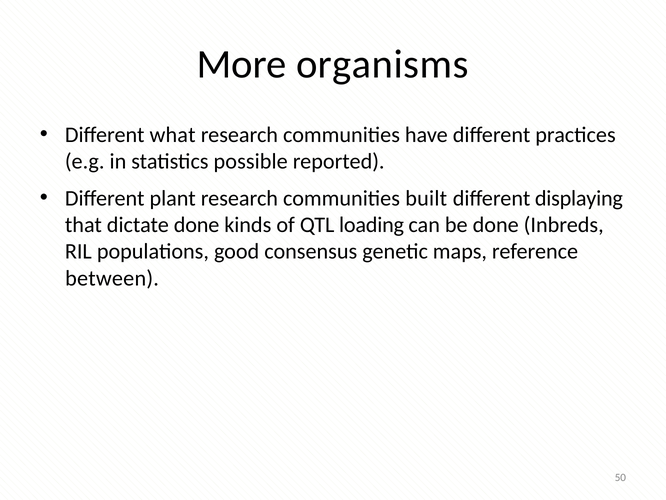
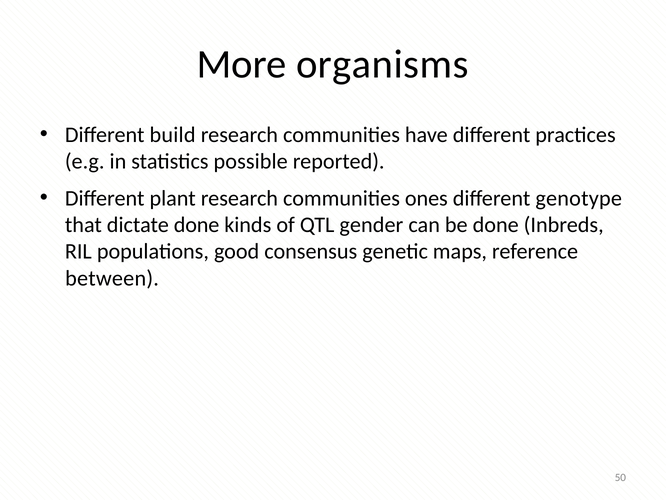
what: what -> build
built: built -> ones
displaying: displaying -> genotype
loading: loading -> gender
